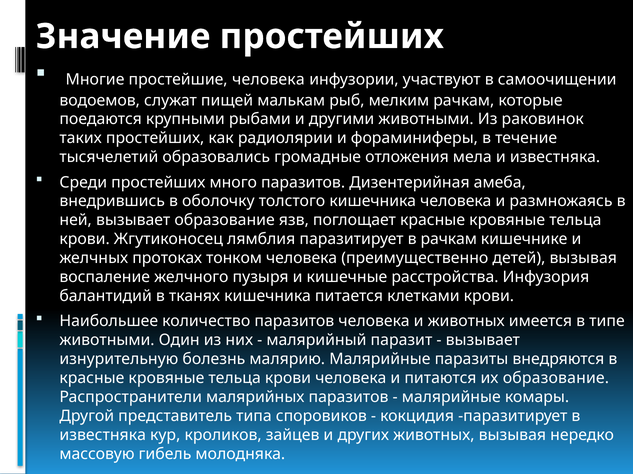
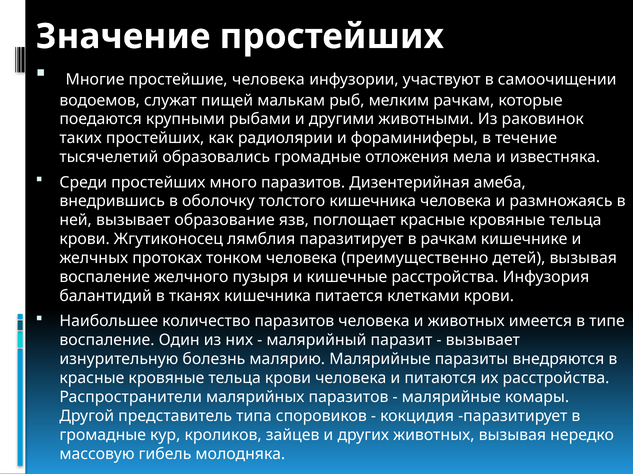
животными at (107, 341): животными -> воспаление
их образование: образование -> расстройства
известняка at (103, 436): известняка -> громадные
